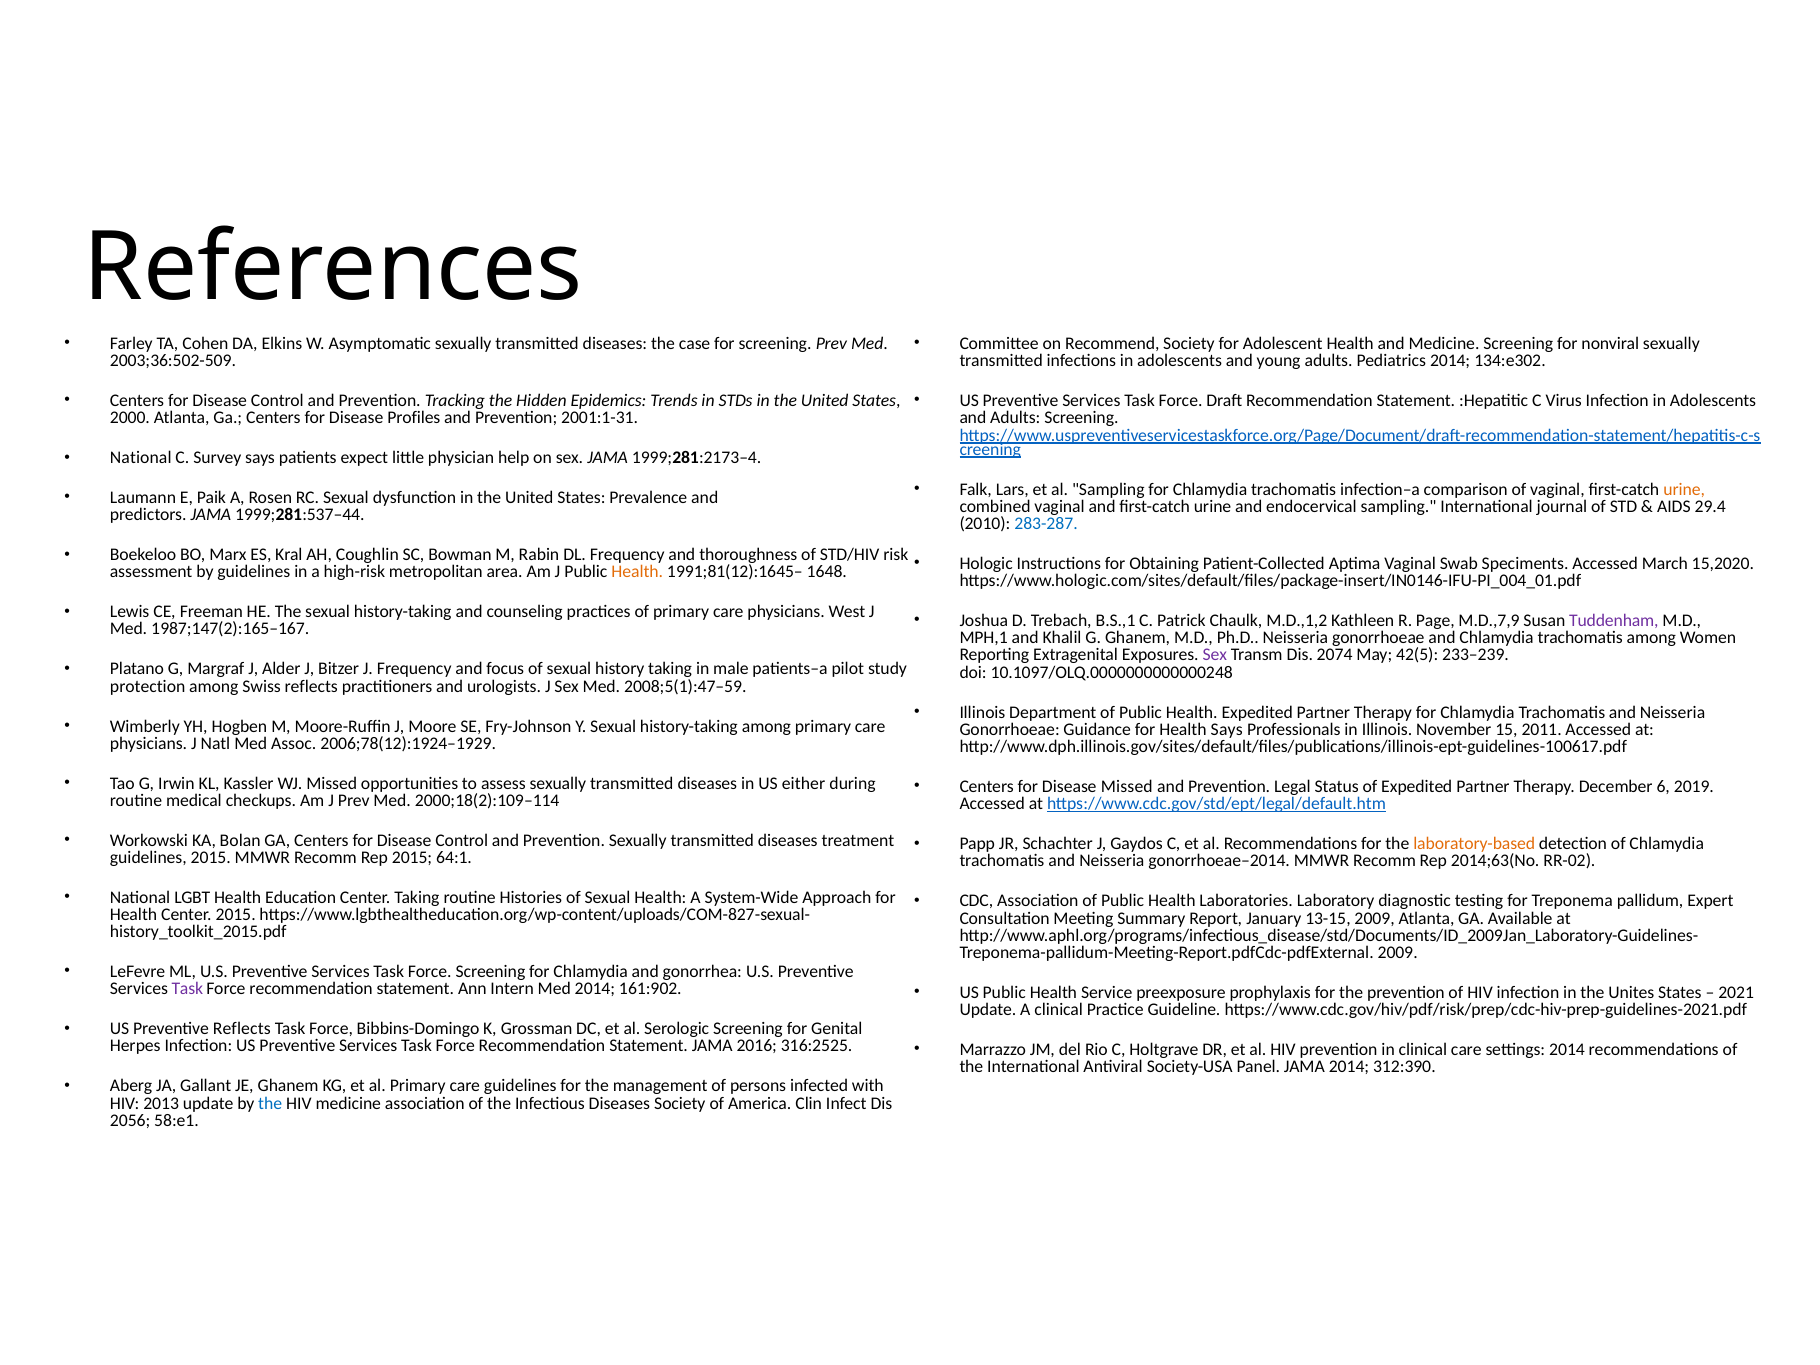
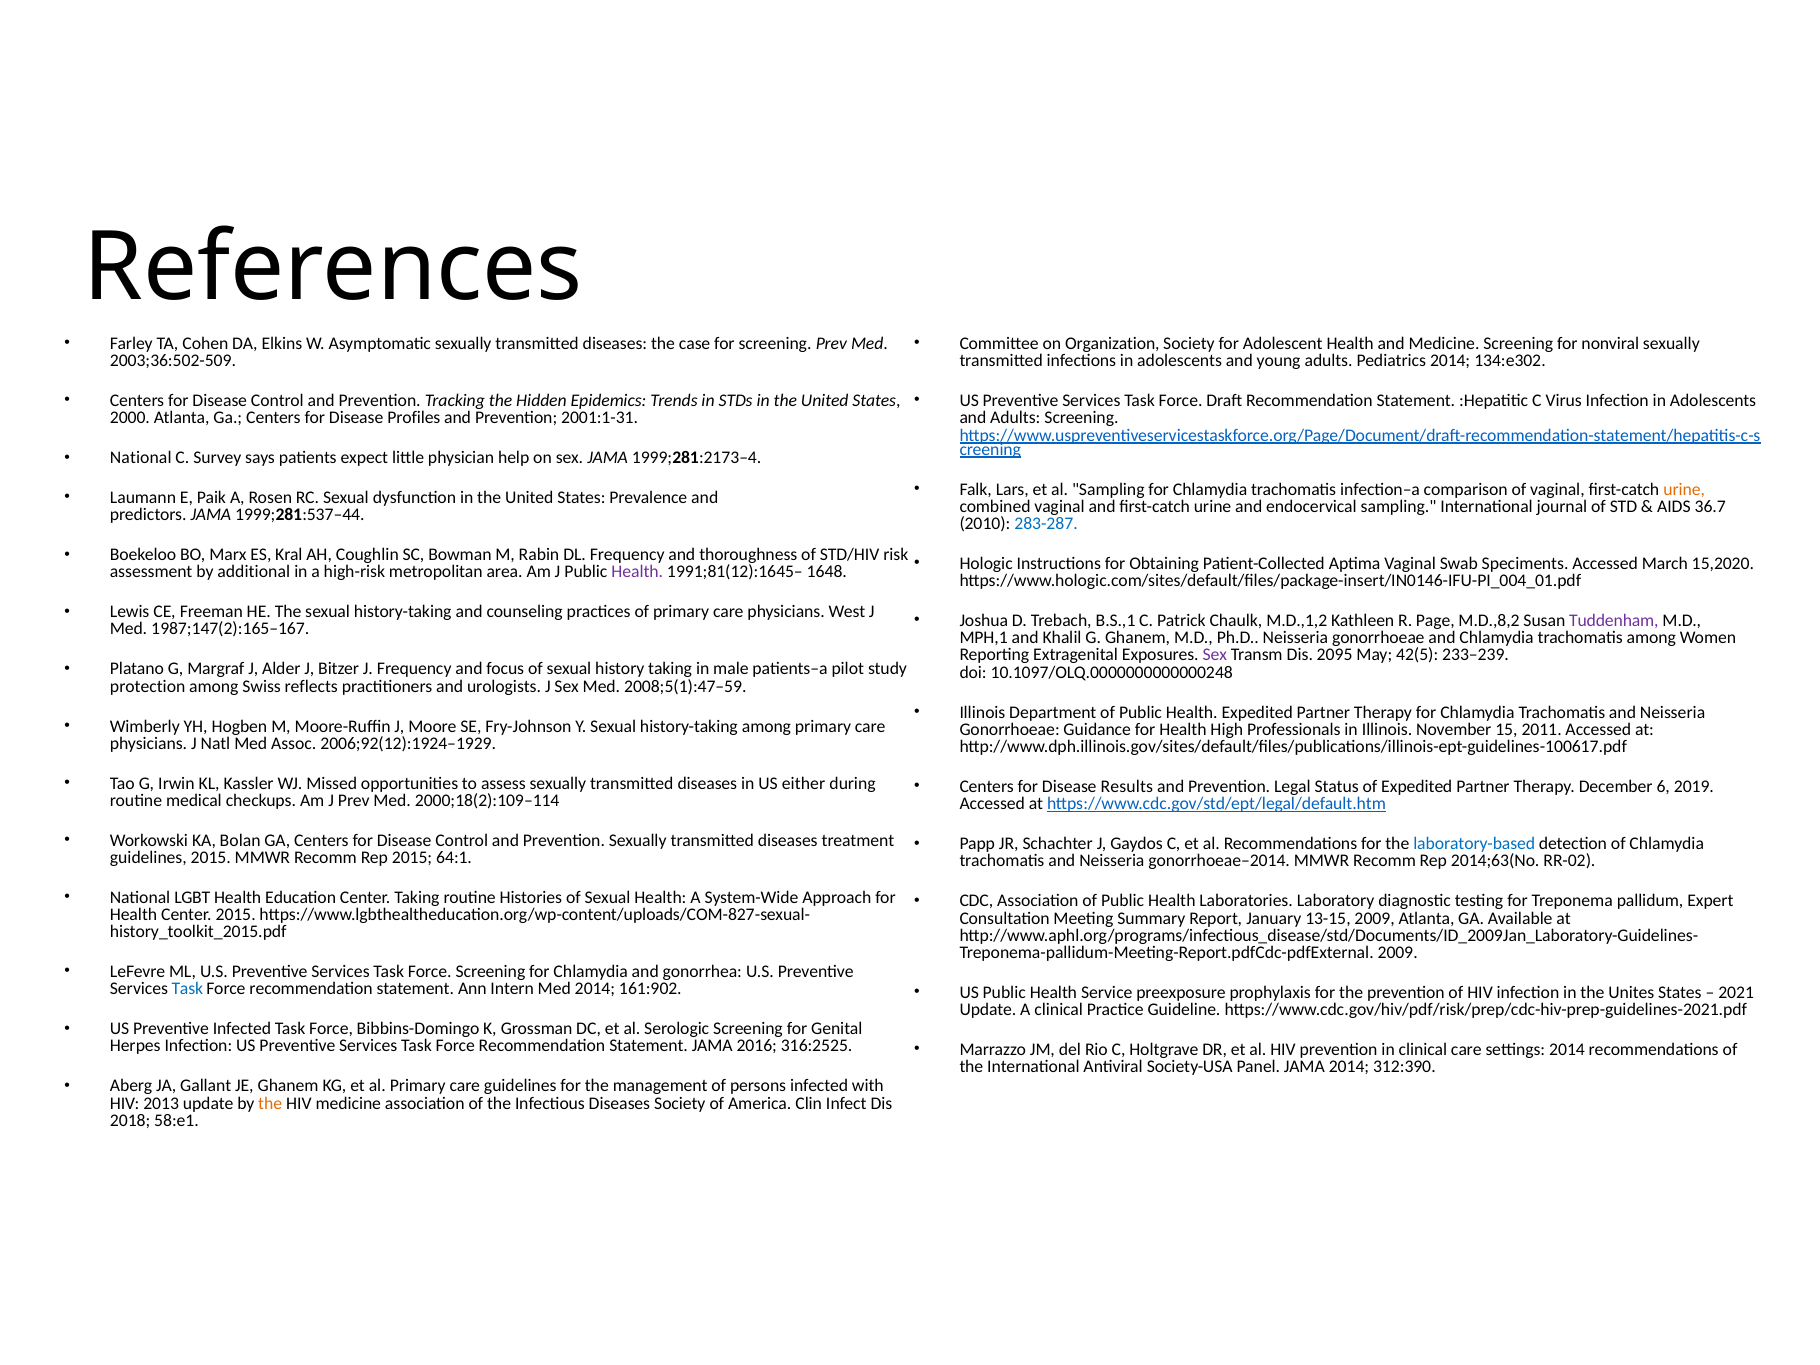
Recommend: Recommend -> Organization
29.4: 29.4 -> 36.7
by guidelines: guidelines -> additional
Health at (637, 572) colour: orange -> purple
M.D.,7,9: M.D.,7,9 -> M.D.,8,2
2074: 2074 -> 2095
Health Says: Says -> High
2006;78(12):1924–1929: 2006;78(12):1924–1929 -> 2006;92(12):1924–1929
Disease Missed: Missed -> Results
laboratory-based colour: orange -> blue
Task at (187, 989) colour: purple -> blue
Preventive Reflects: Reflects -> Infected
the at (270, 1103) colour: blue -> orange
2056: 2056 -> 2018
